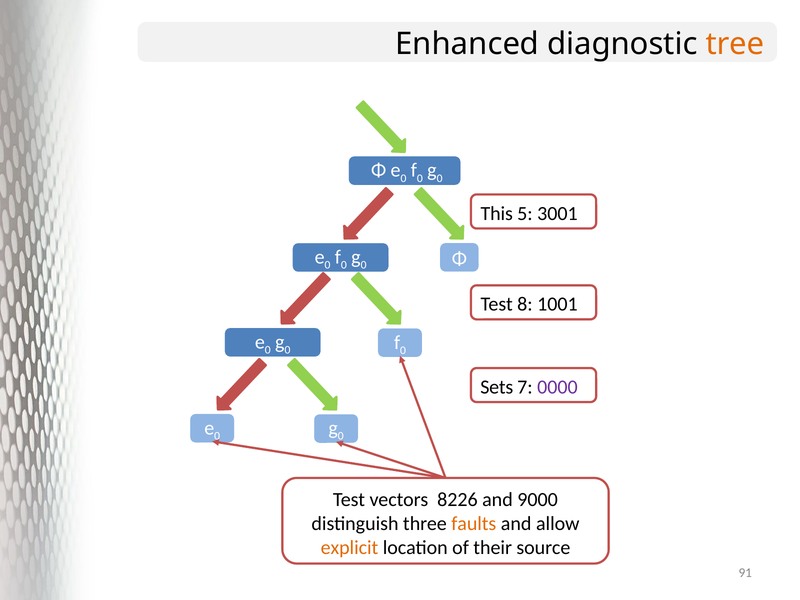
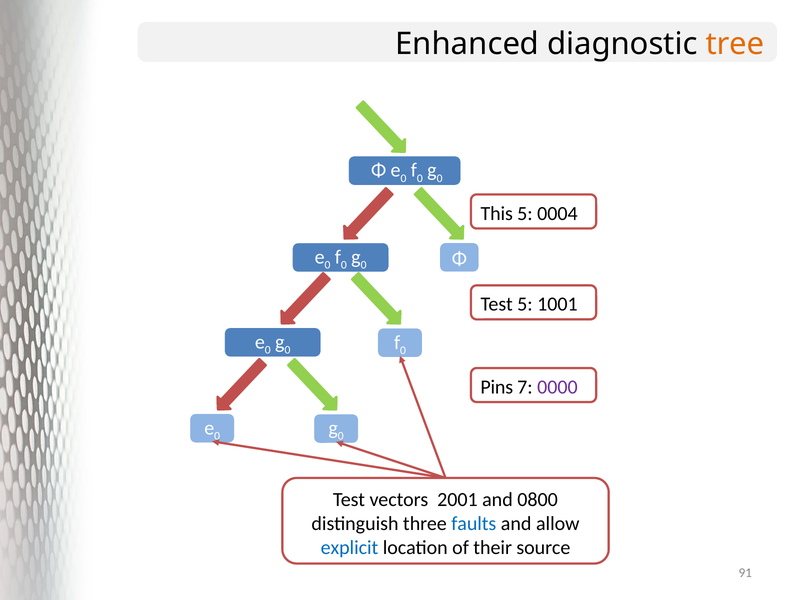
3001: 3001 -> 0004
Test 8: 8 -> 5
Sets: Sets -> Pins
8226: 8226 -> 2001
9000: 9000 -> 0800
faults colour: orange -> blue
explicit colour: orange -> blue
